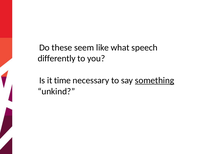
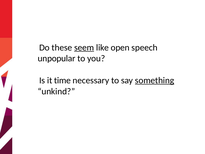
seem underline: none -> present
what: what -> open
differently: differently -> unpopular
